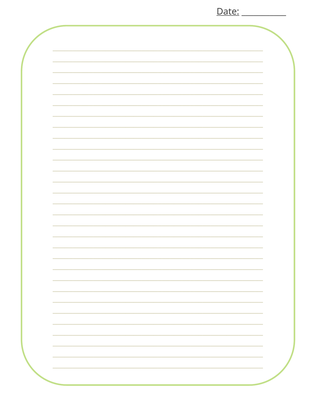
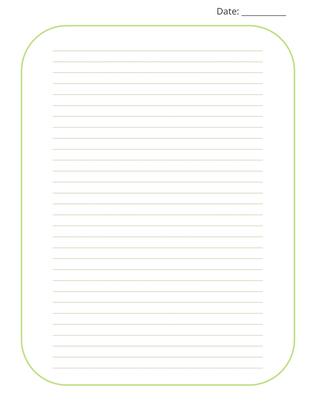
Date underline: present -> none
